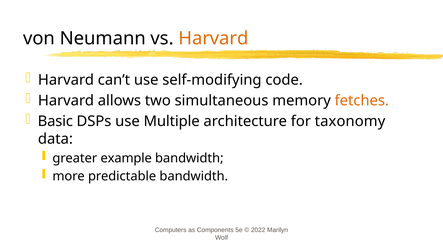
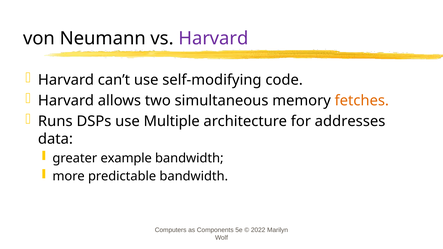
Harvard at (214, 38) colour: orange -> purple
Basic: Basic -> Runs
taxonomy: taxonomy -> addresses
